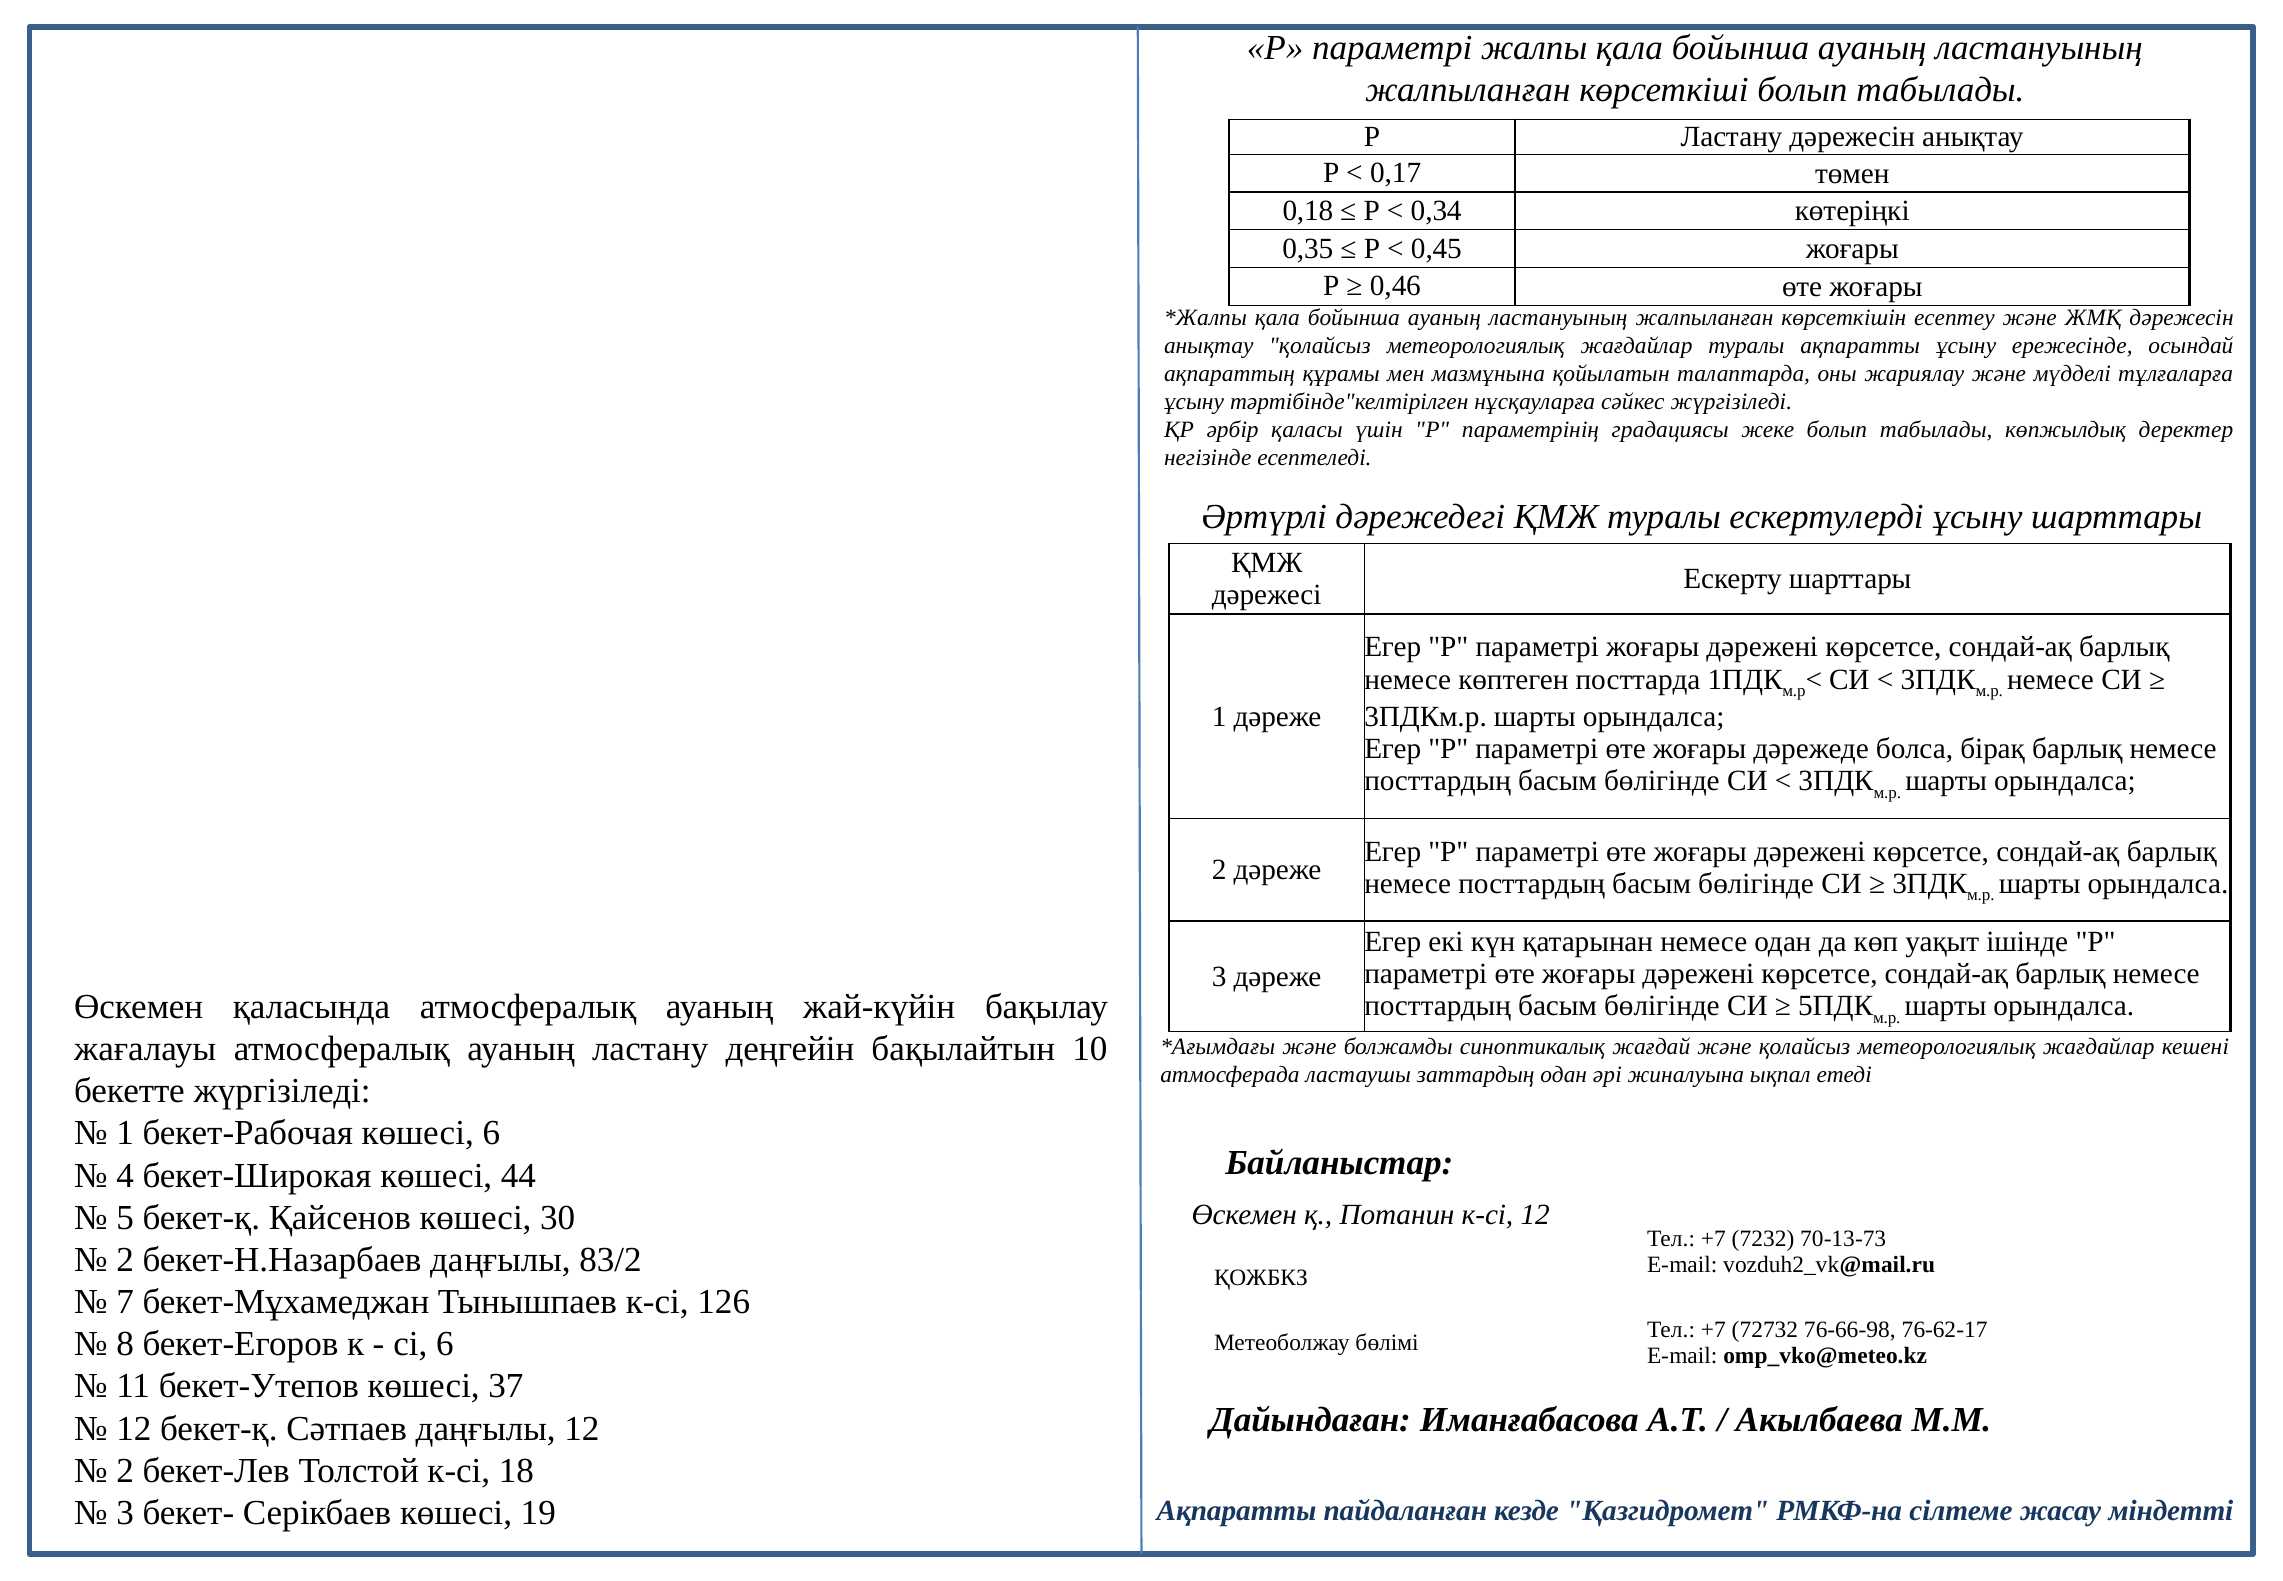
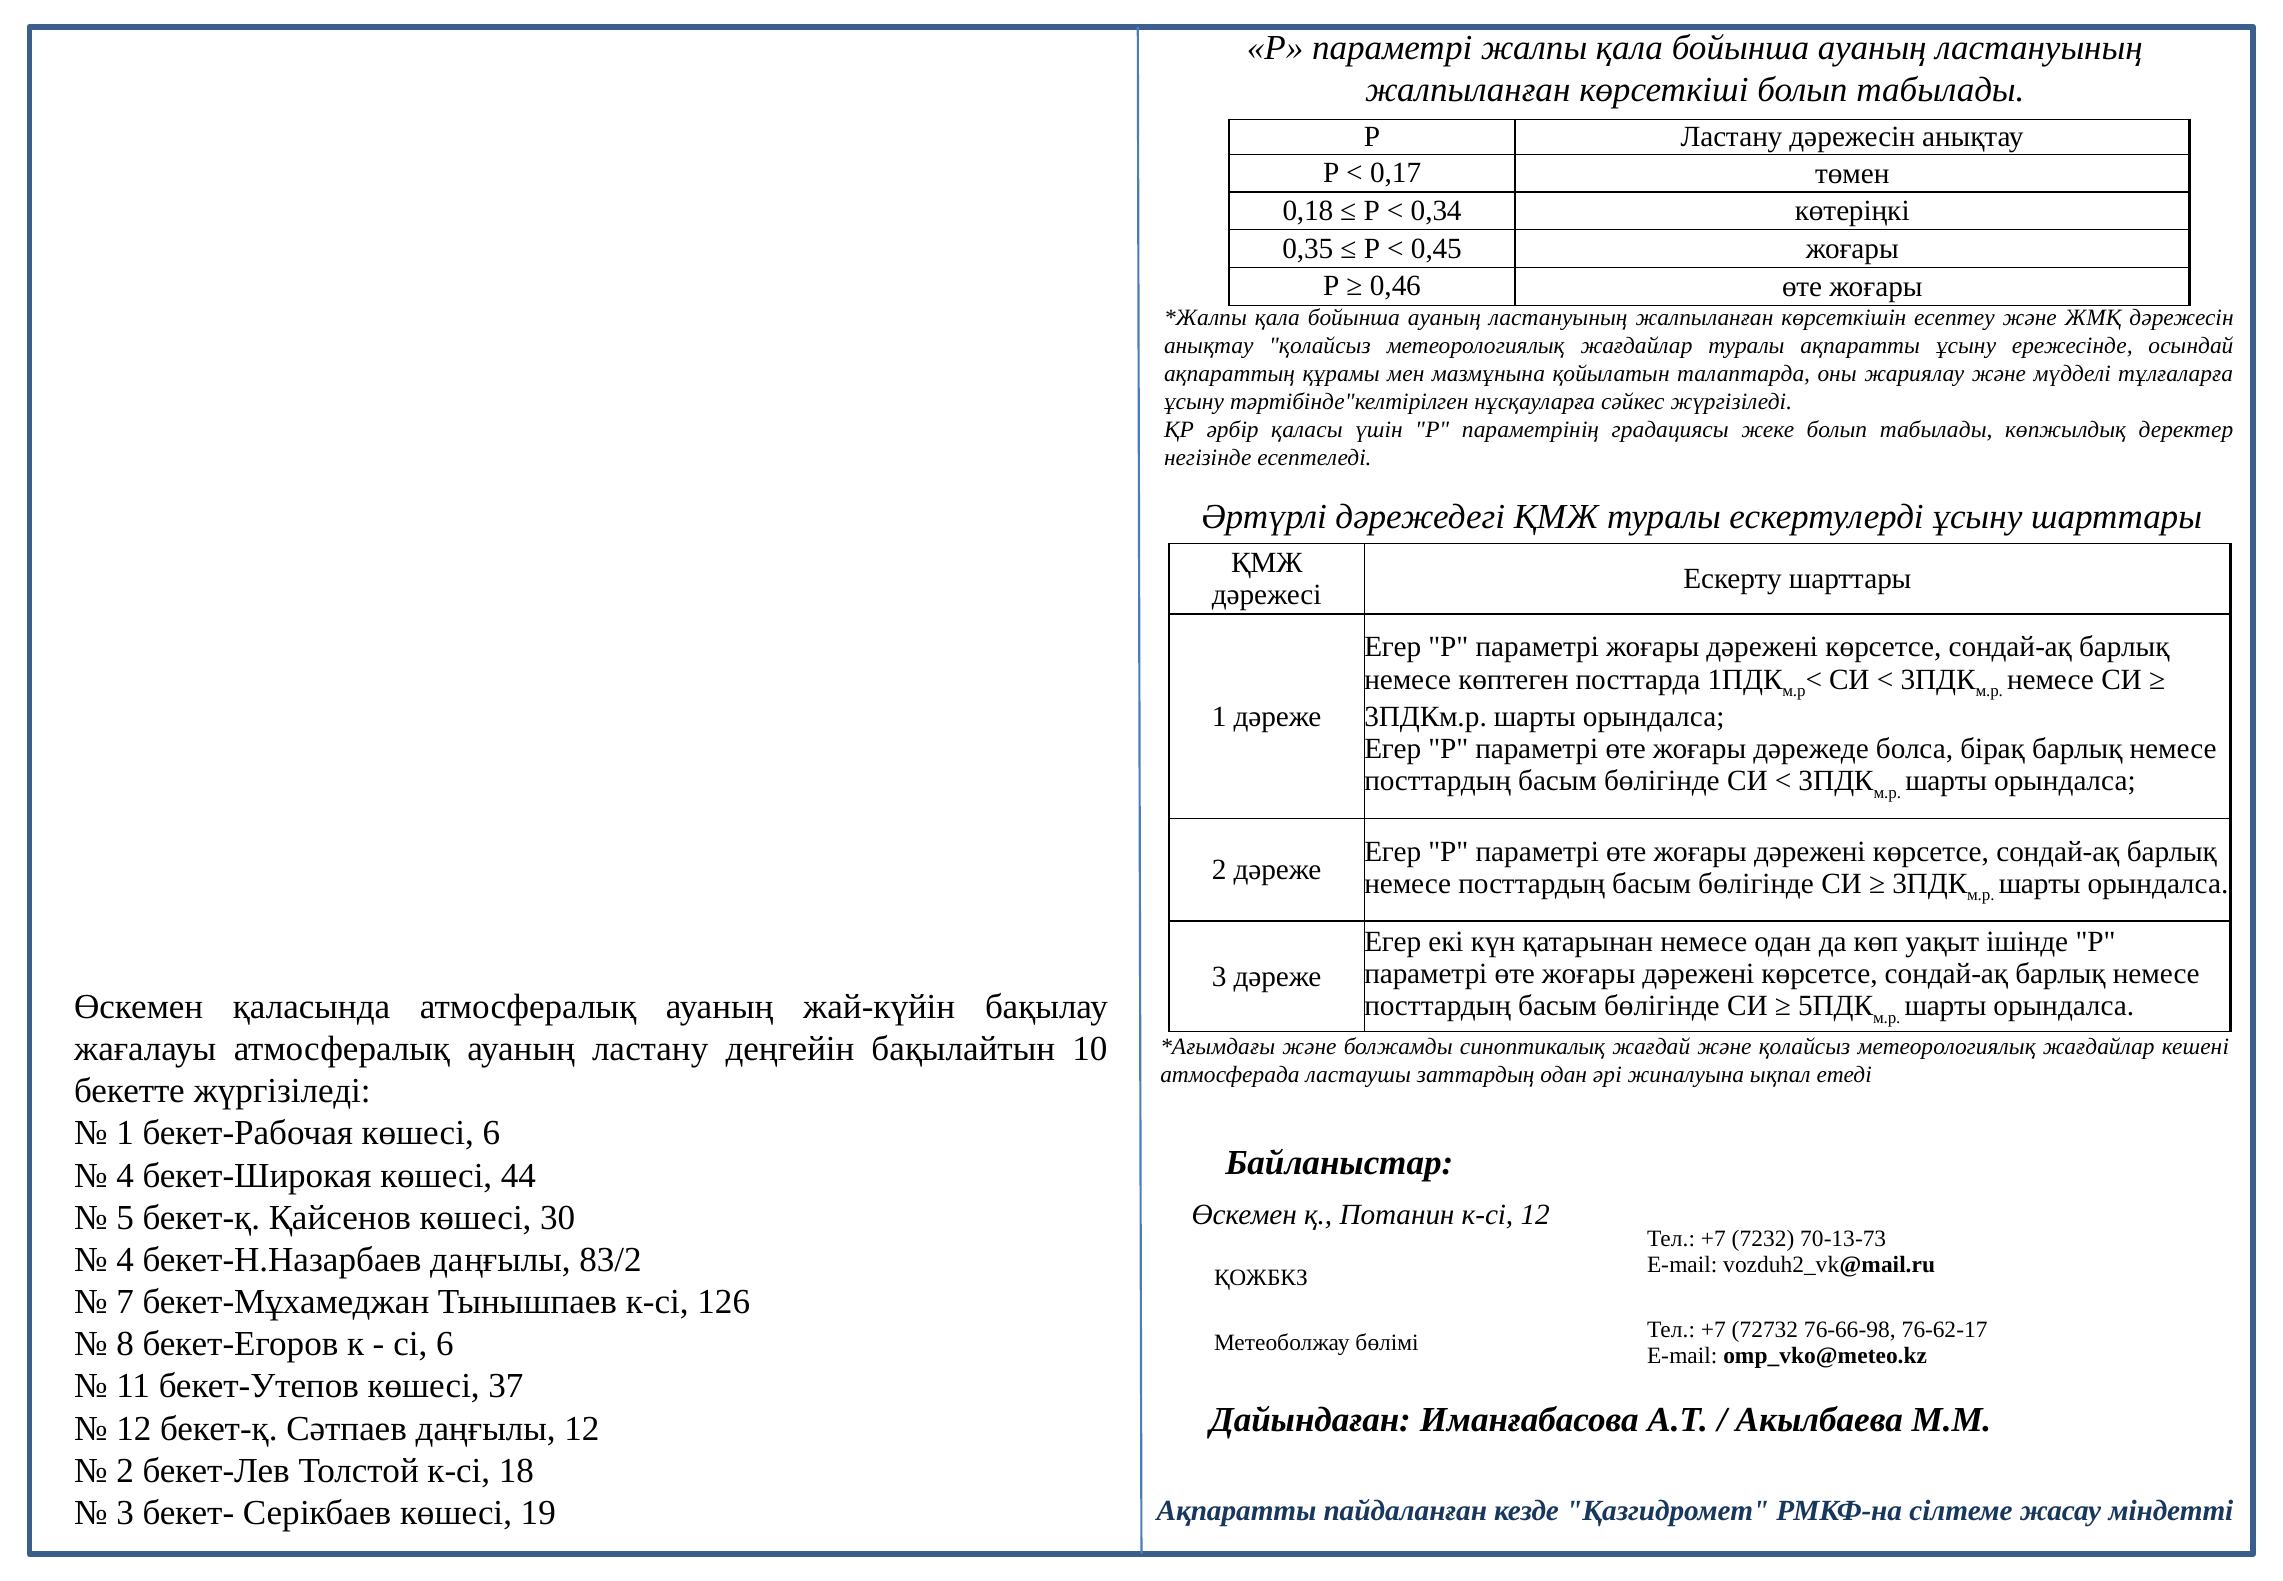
2 at (125, 1259): 2 -> 4
